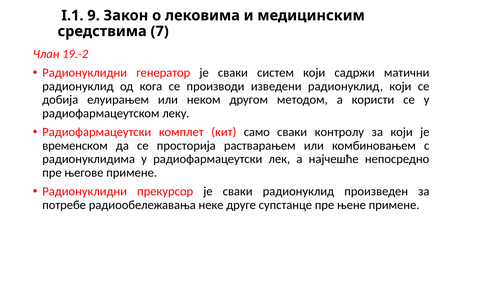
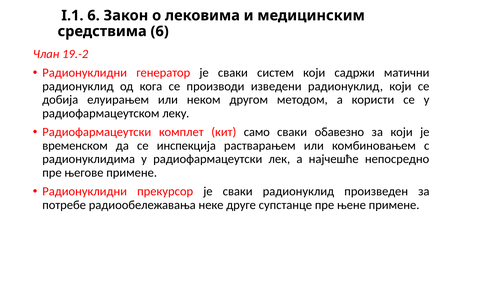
I.1 9: 9 -> 6
средствима 7: 7 -> 6
контролу: контролу -> обавезно
просторија: просторија -> инспекција
